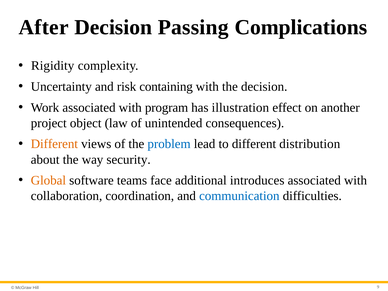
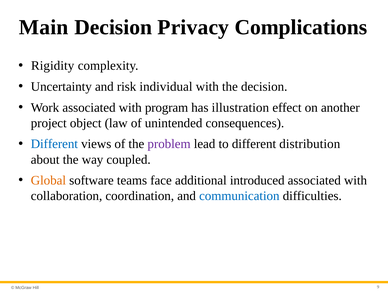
After: After -> Main
Passing: Passing -> Privacy
containing: containing -> individual
Different at (54, 144) colour: orange -> blue
problem colour: blue -> purple
security: security -> coupled
introduces: introduces -> introduced
